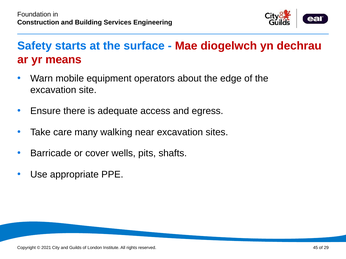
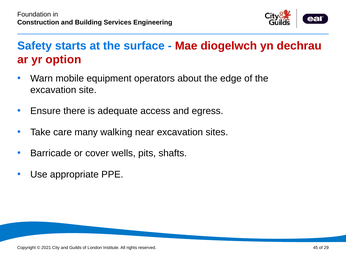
means: means -> option
